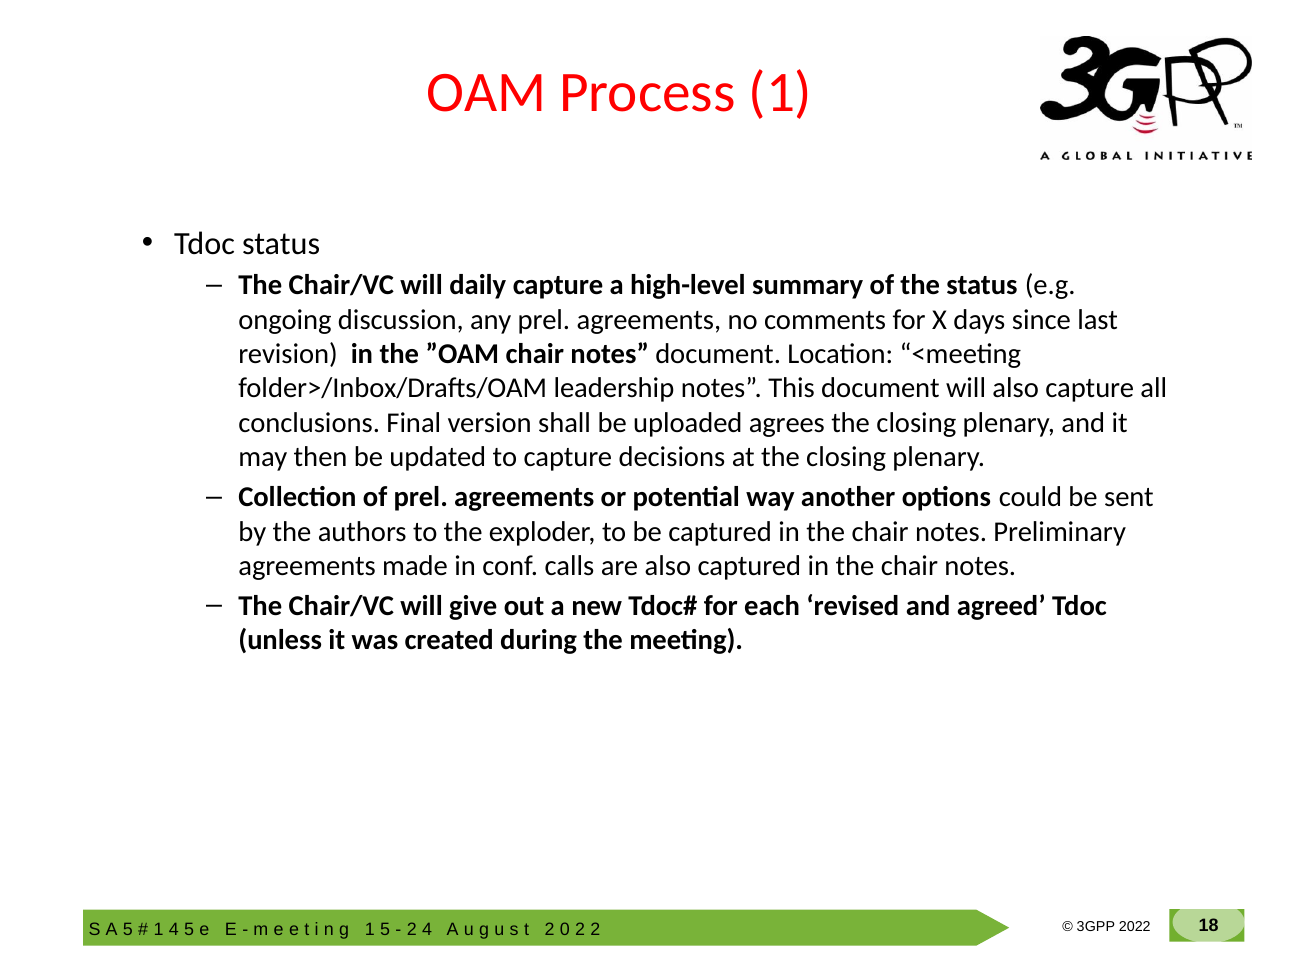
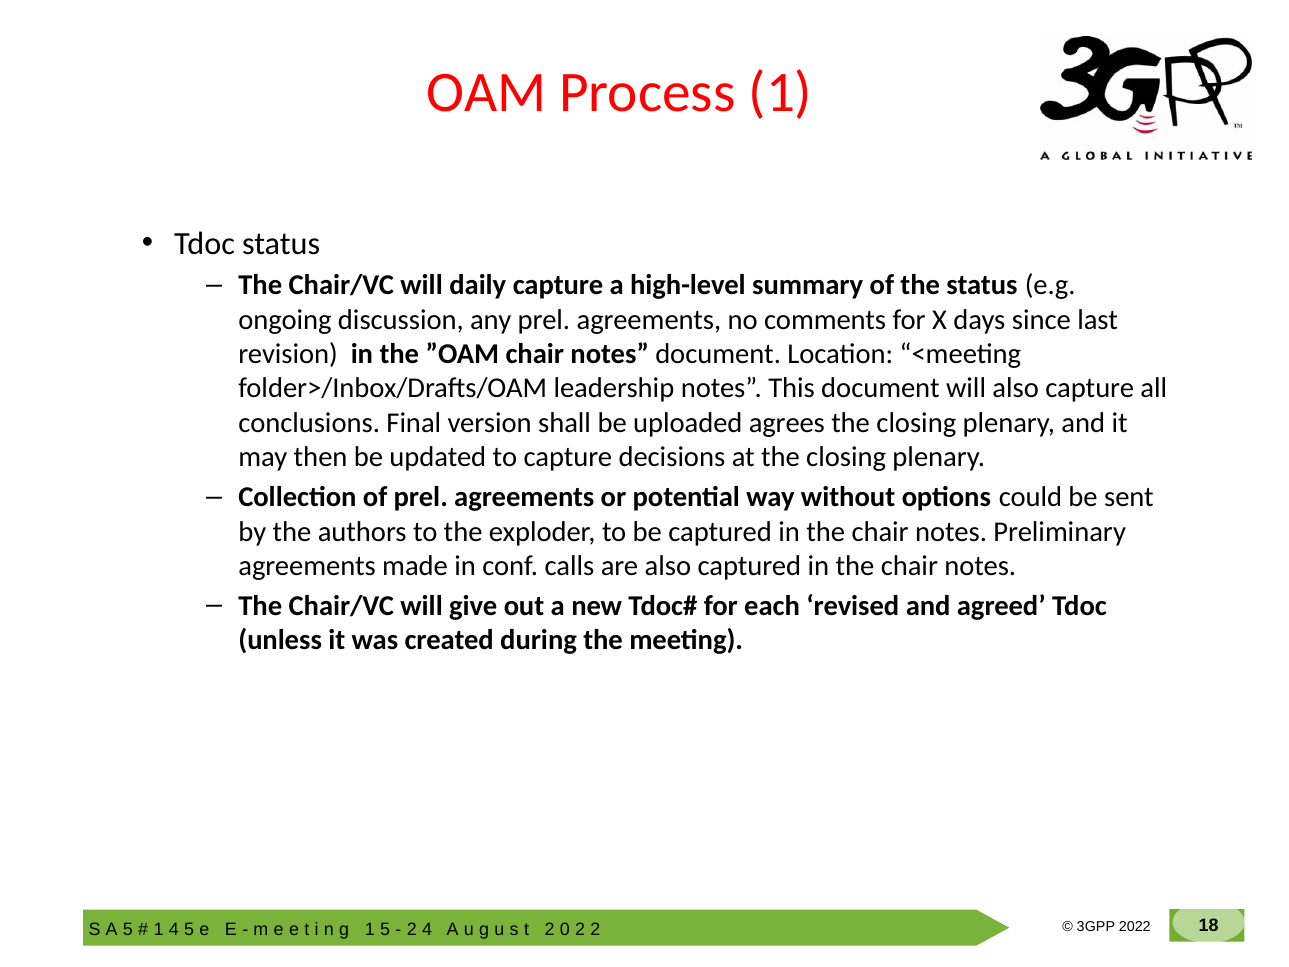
another: another -> without
